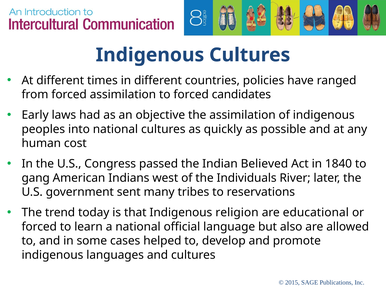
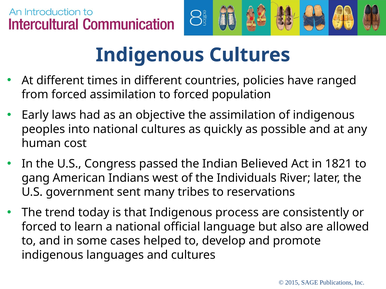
candidates: candidates -> population
1840: 1840 -> 1821
religion: religion -> process
educational: educational -> consistently
